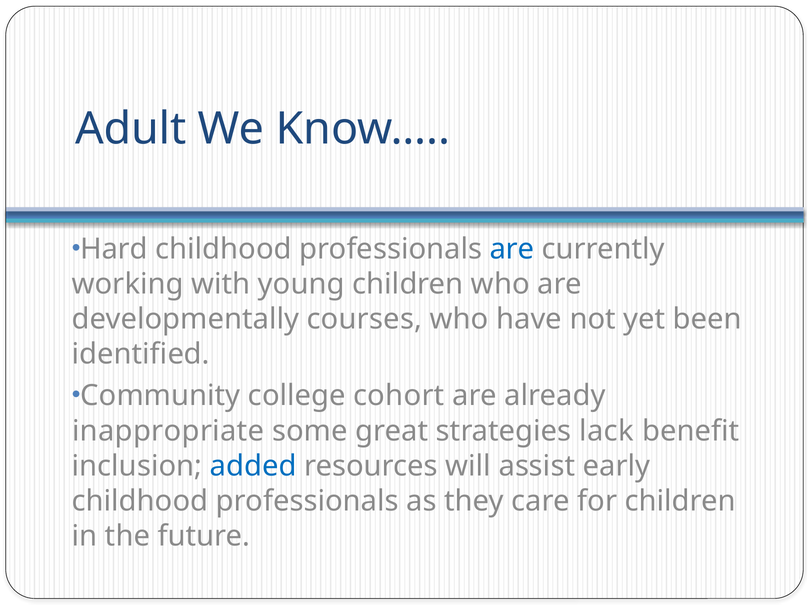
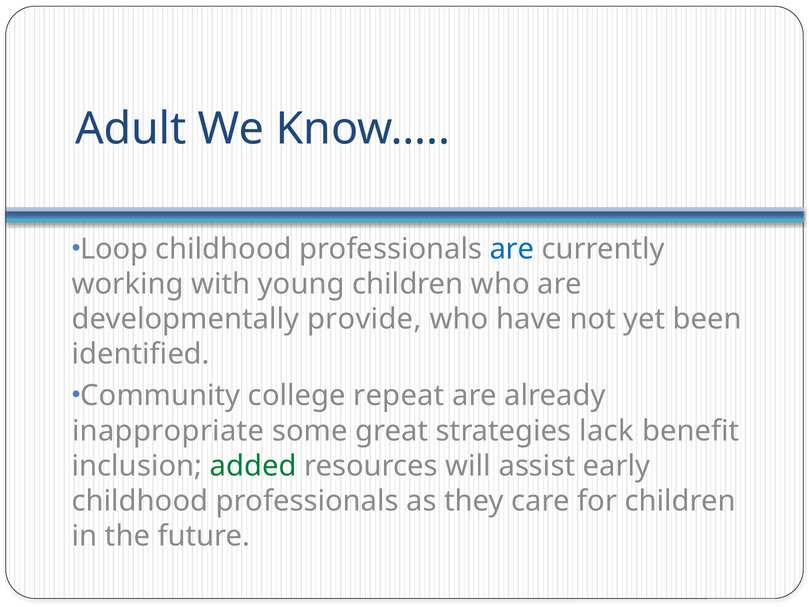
Hard: Hard -> Loop
courses: courses -> provide
cohort: cohort -> repeat
added colour: blue -> green
